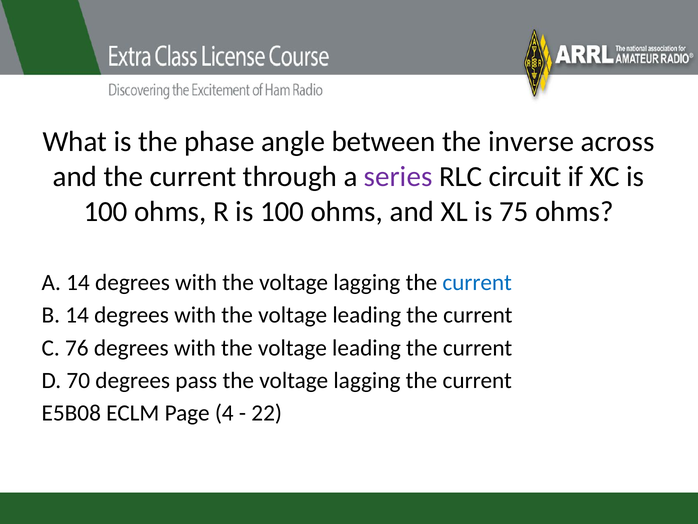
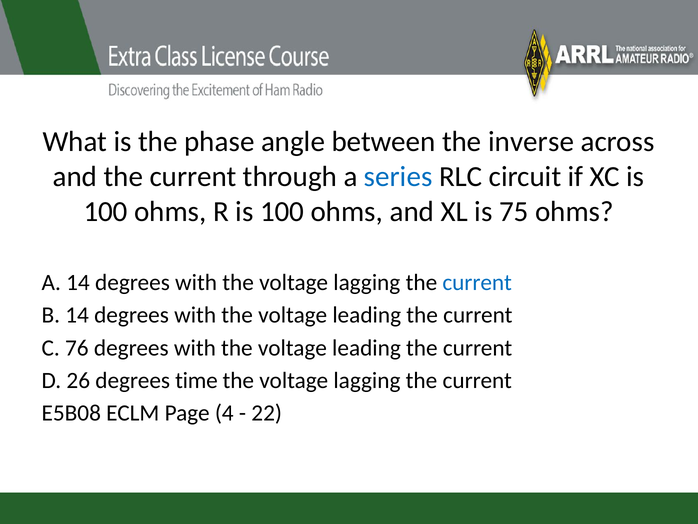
series colour: purple -> blue
70: 70 -> 26
pass: pass -> time
